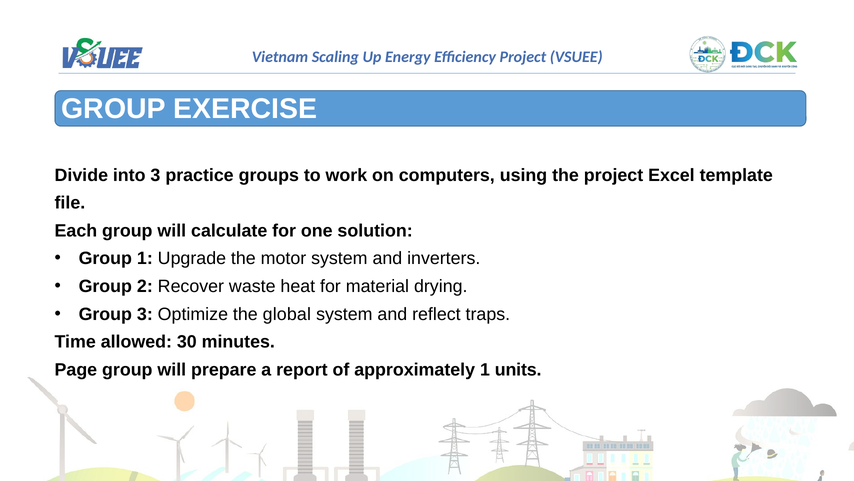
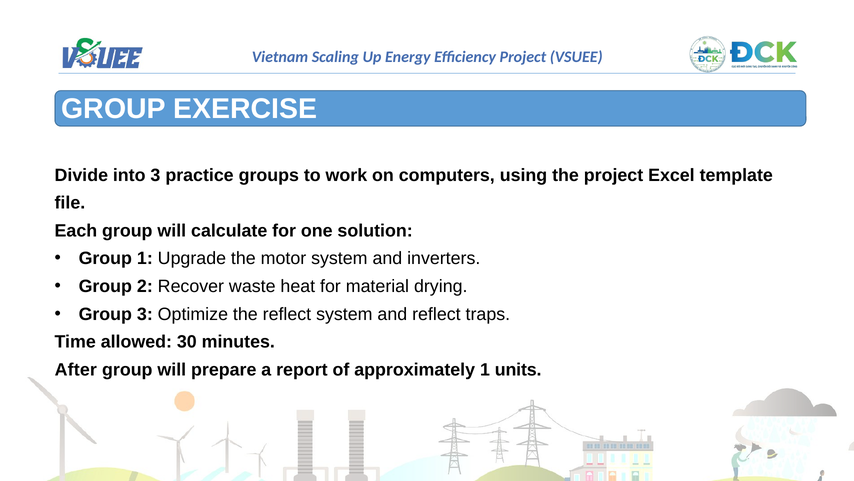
the global: global -> reflect
Page: Page -> After
